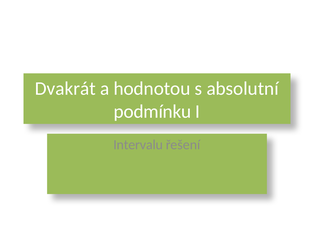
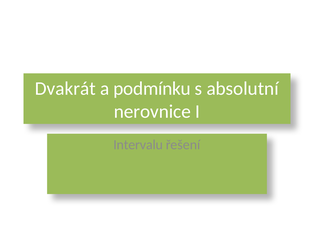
hodnotou: hodnotou -> podmínku
podmínku: podmínku -> nerovnice
